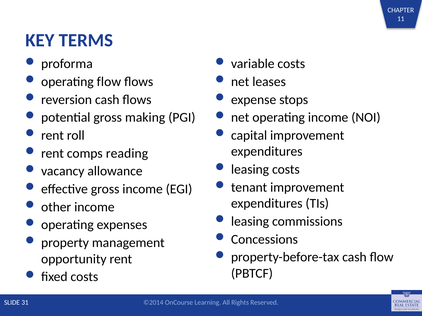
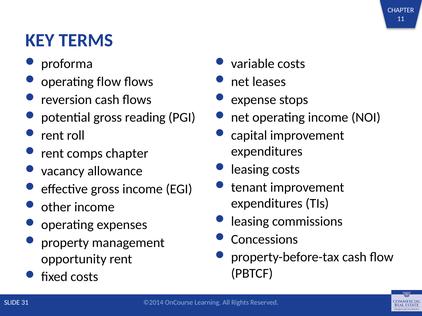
making: making -> reading
comps reading: reading -> chapter
